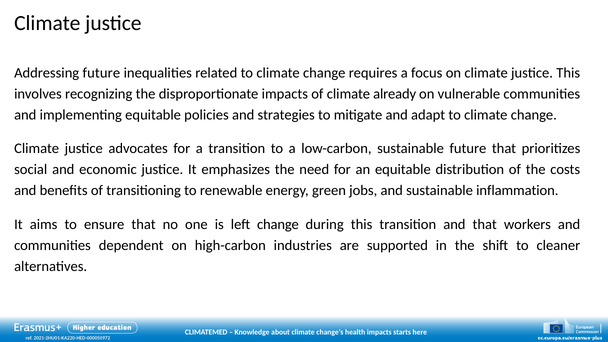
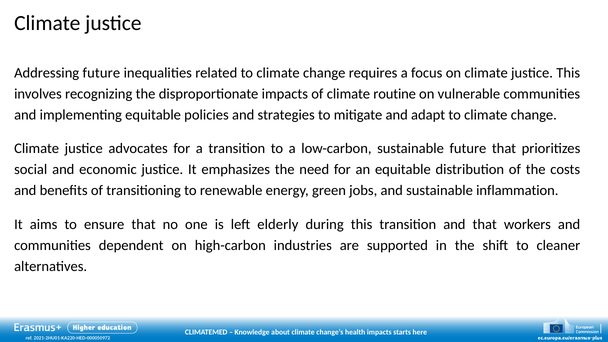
already: already -> routine
left change: change -> elderly
